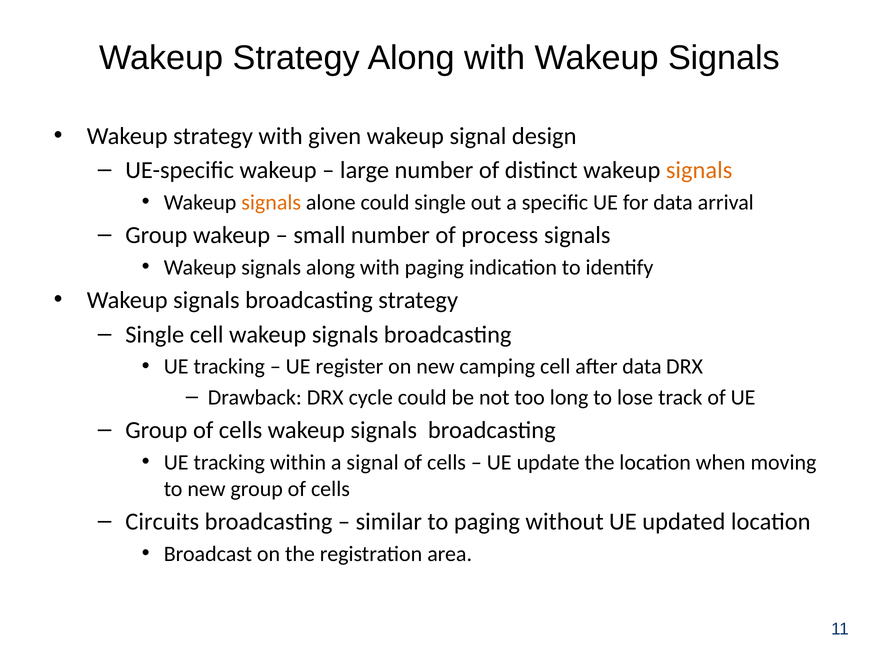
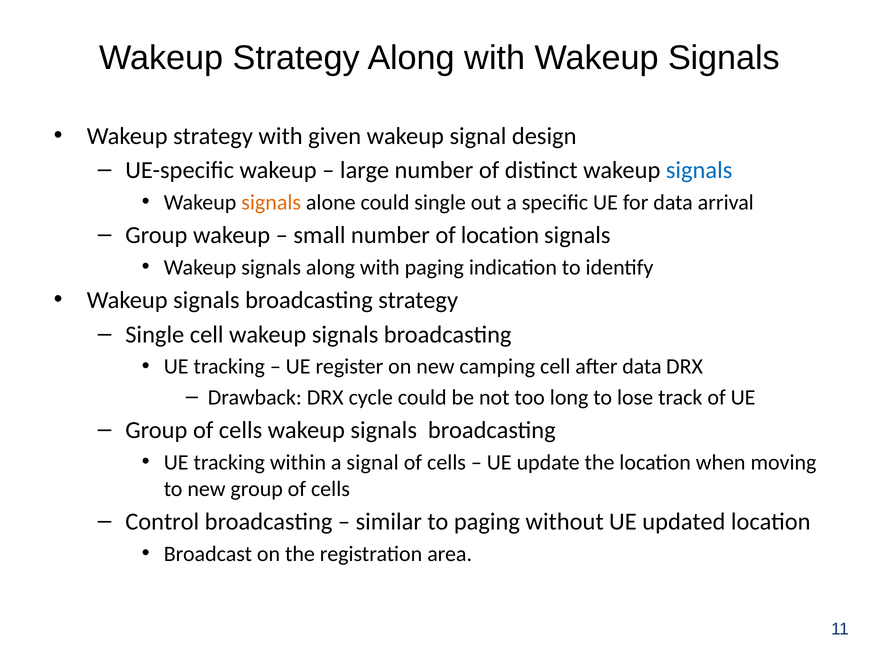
signals at (699, 170) colour: orange -> blue
of process: process -> location
Circuits: Circuits -> Control
